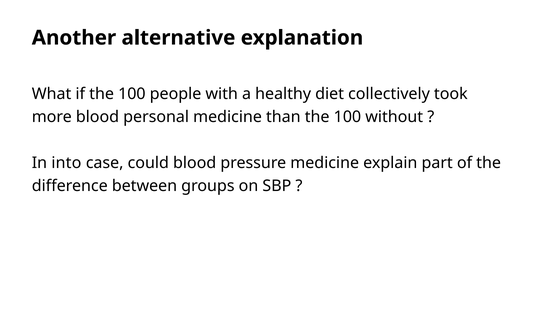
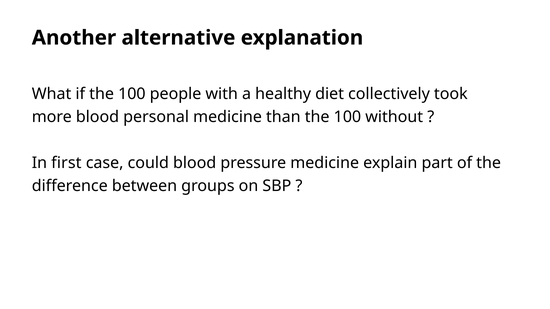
into: into -> first
